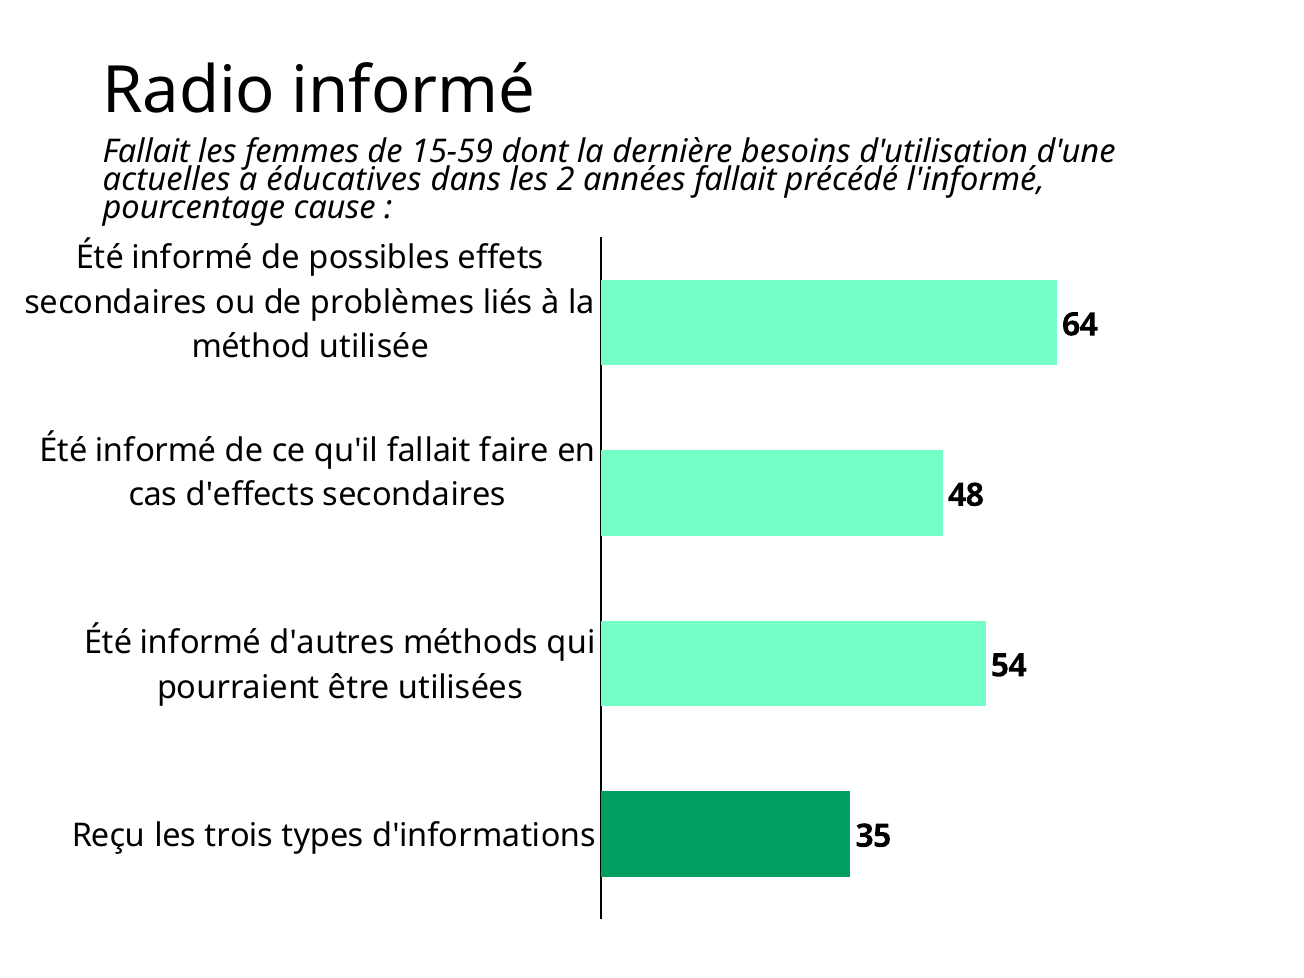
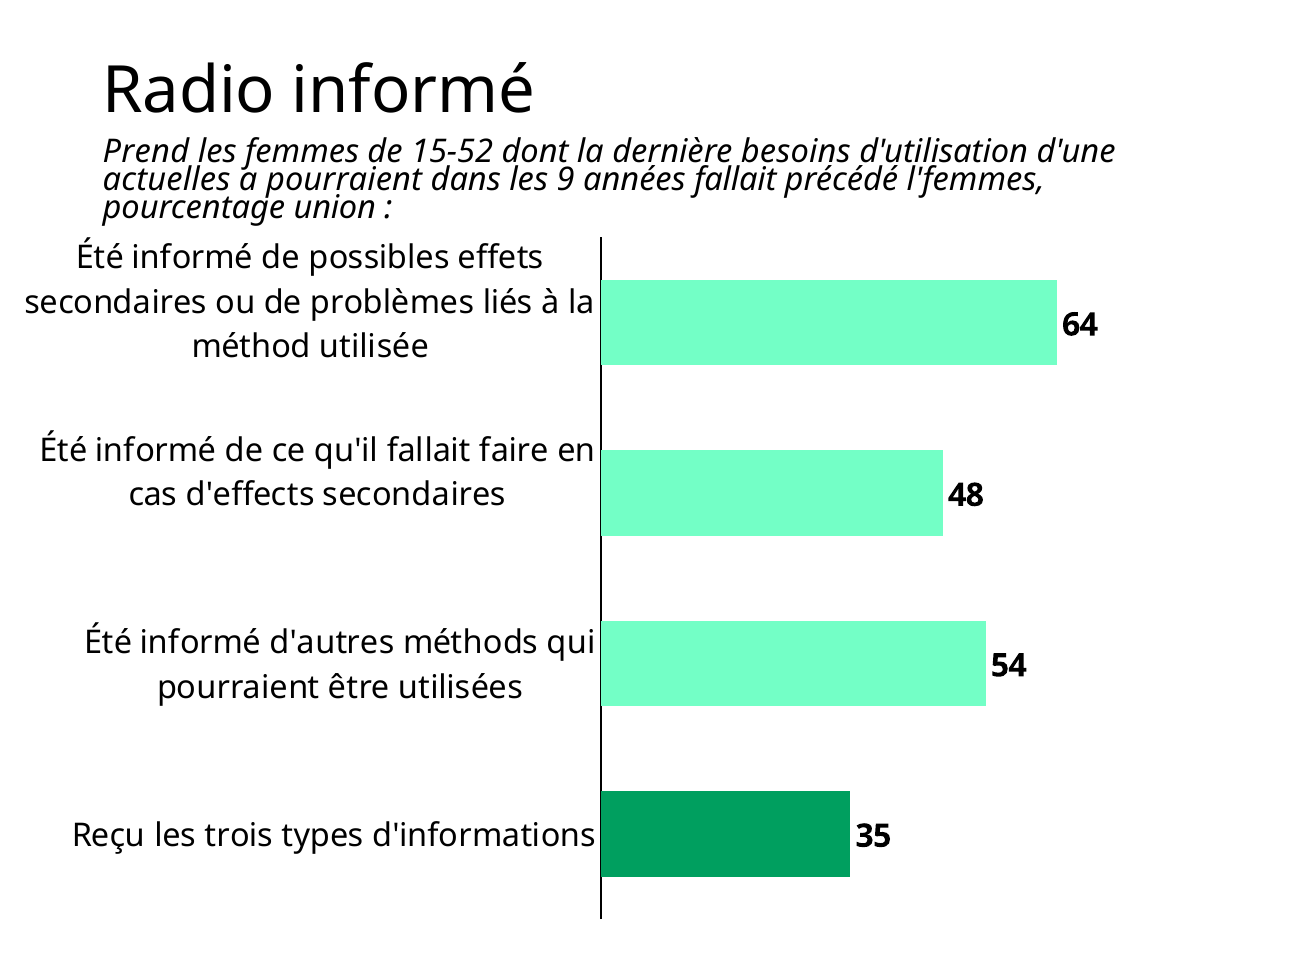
Fallait at (146, 152): Fallait -> Prend
15-59: 15-59 -> 15-52
a éducatives: éducatives -> pourraient
2: 2 -> 9
l'informé: l'informé -> l'femmes
cause: cause -> union
